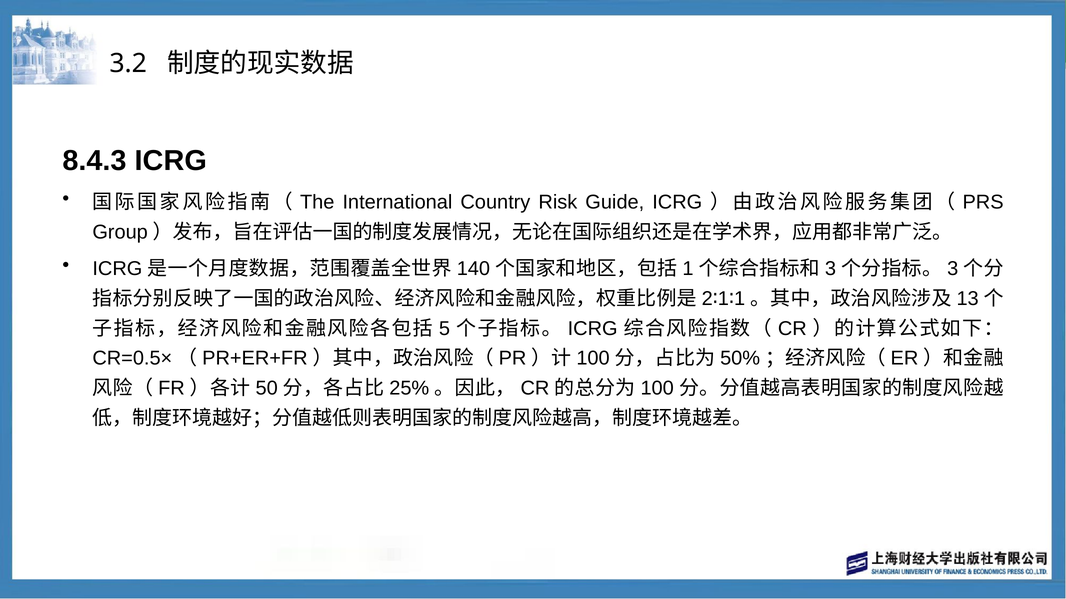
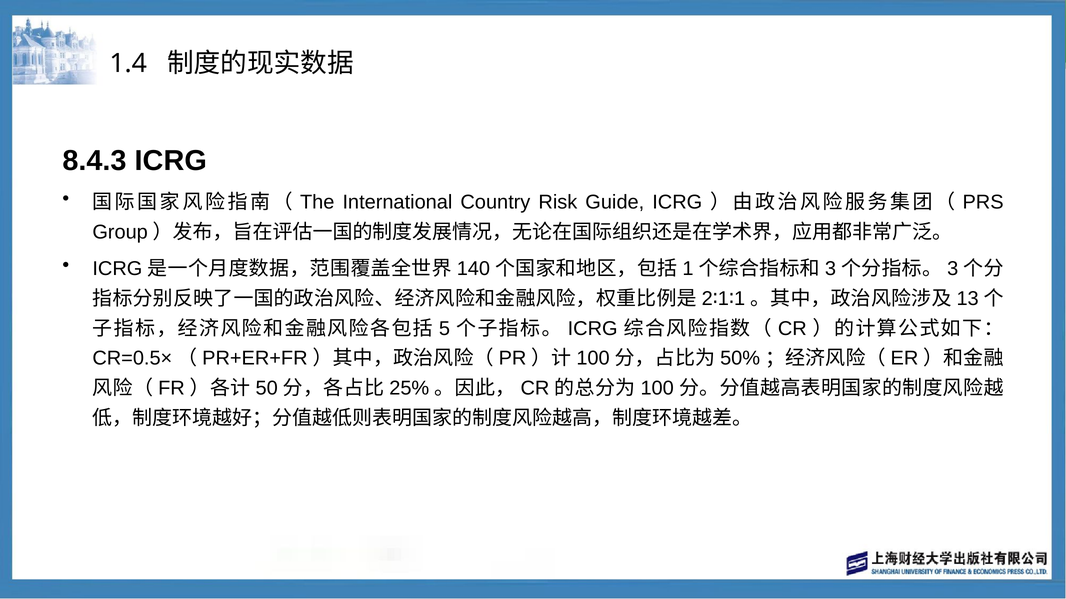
3.2: 3.2 -> 1.4
